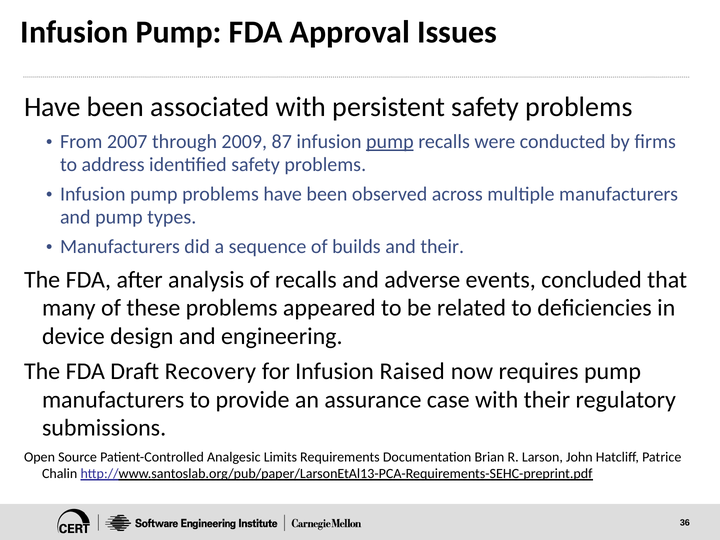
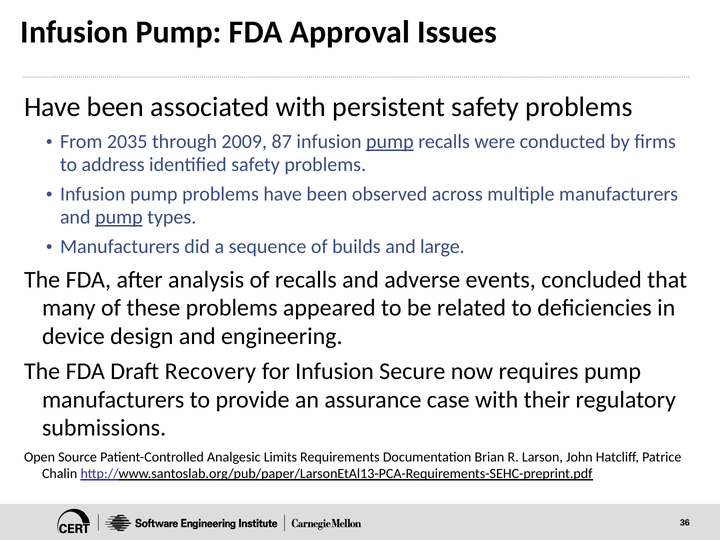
2007: 2007 -> 2035
pump at (119, 217) underline: none -> present
and their: their -> large
Raised: Raised -> Secure
